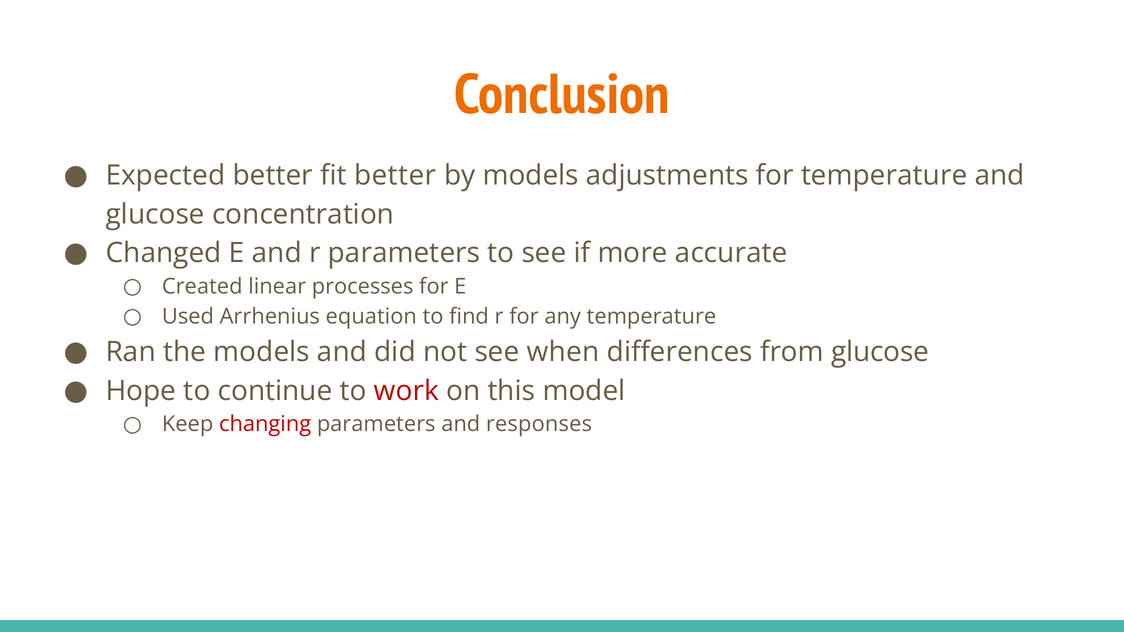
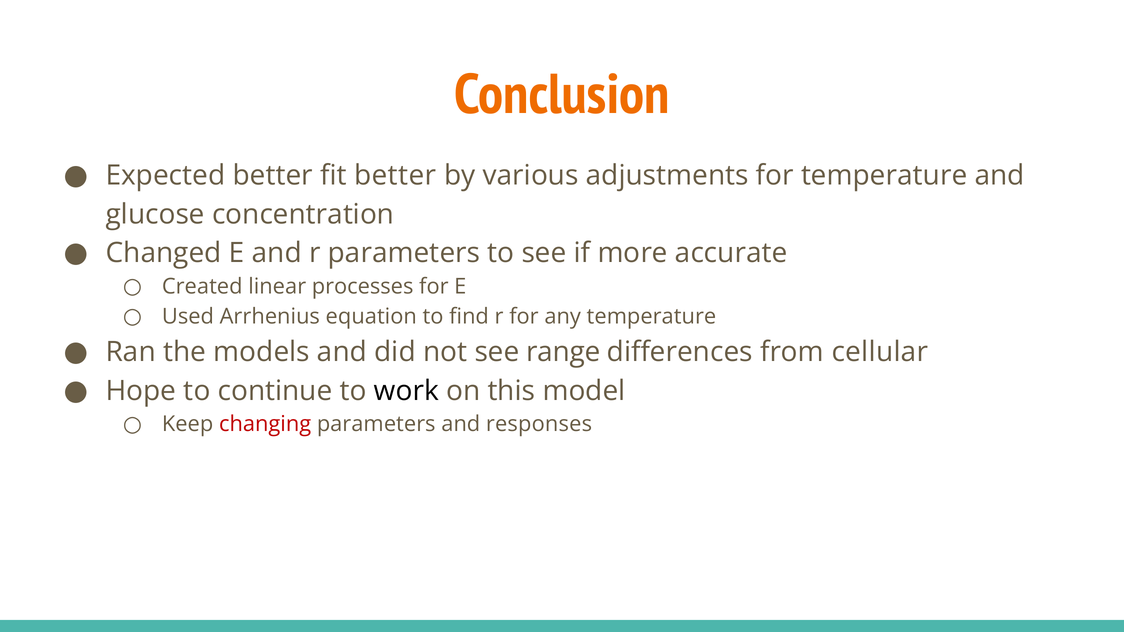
by models: models -> various
when: when -> range
from glucose: glucose -> cellular
work colour: red -> black
